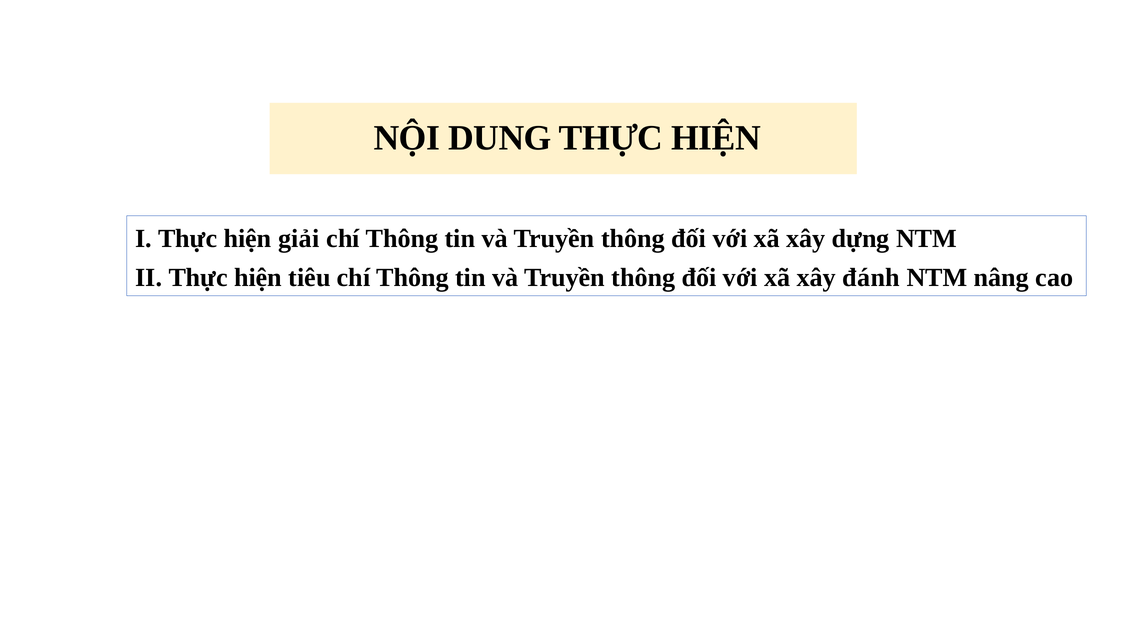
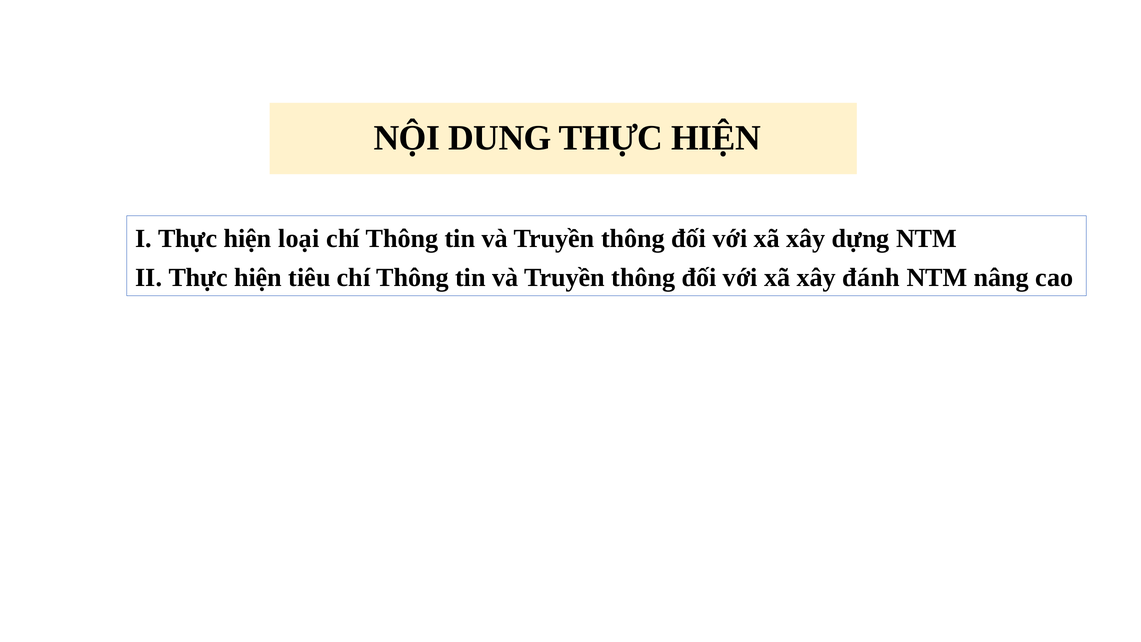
giải: giải -> loại
